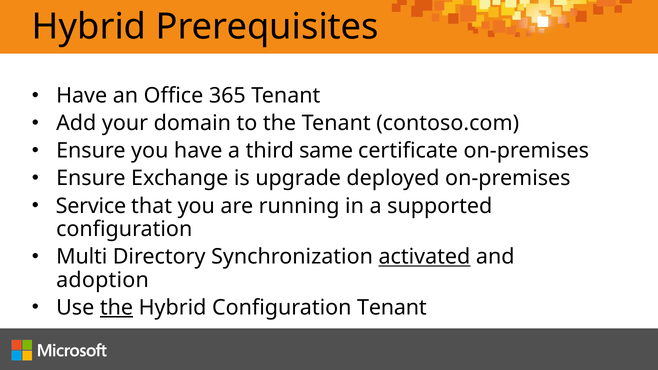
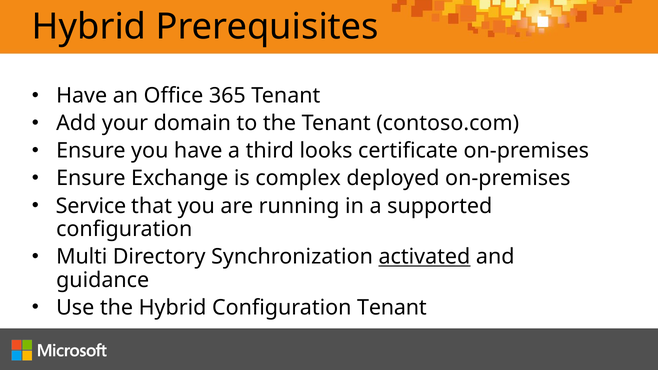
same: same -> looks
upgrade: upgrade -> complex
adoption: adoption -> guidance
the at (116, 308) underline: present -> none
